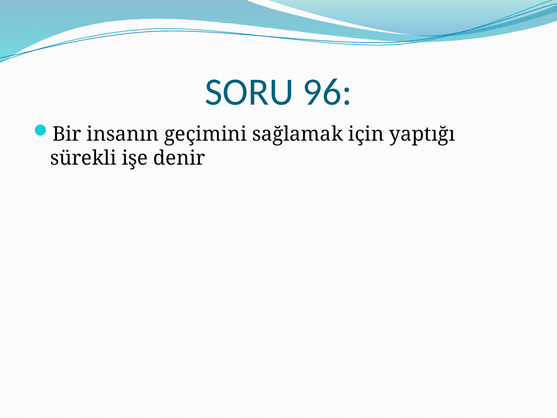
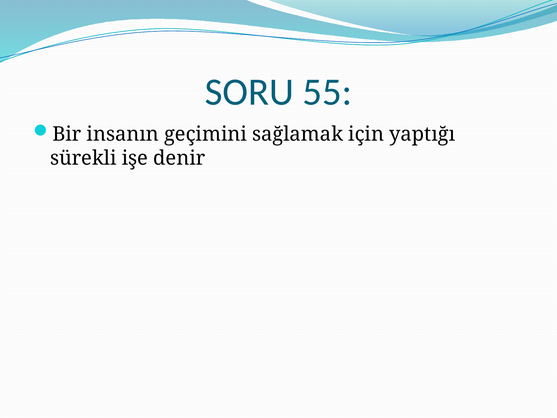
96: 96 -> 55
